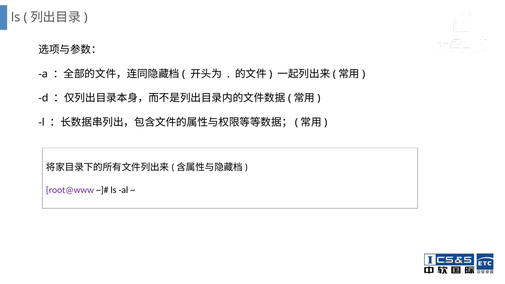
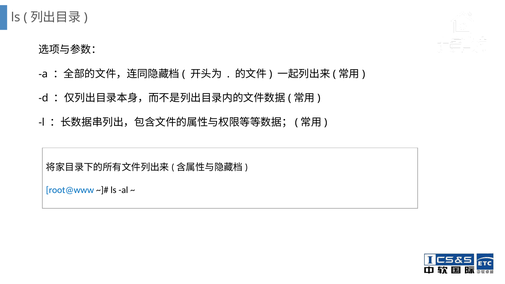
root@www colour: purple -> blue
